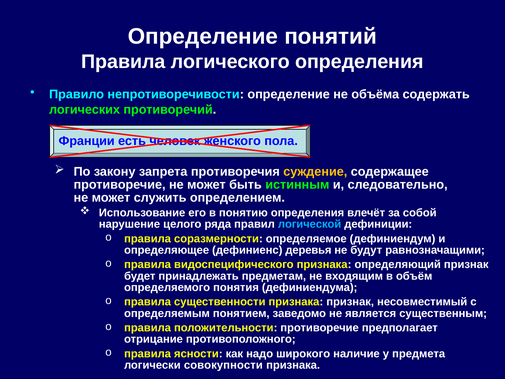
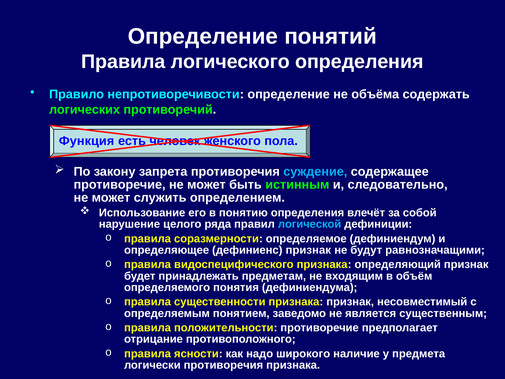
Франции: Франции -> Функция
суждение colour: yellow -> light blue
дефиниенс деревья: деревья -> признак
логически совокупности: совокупности -> противоречия
